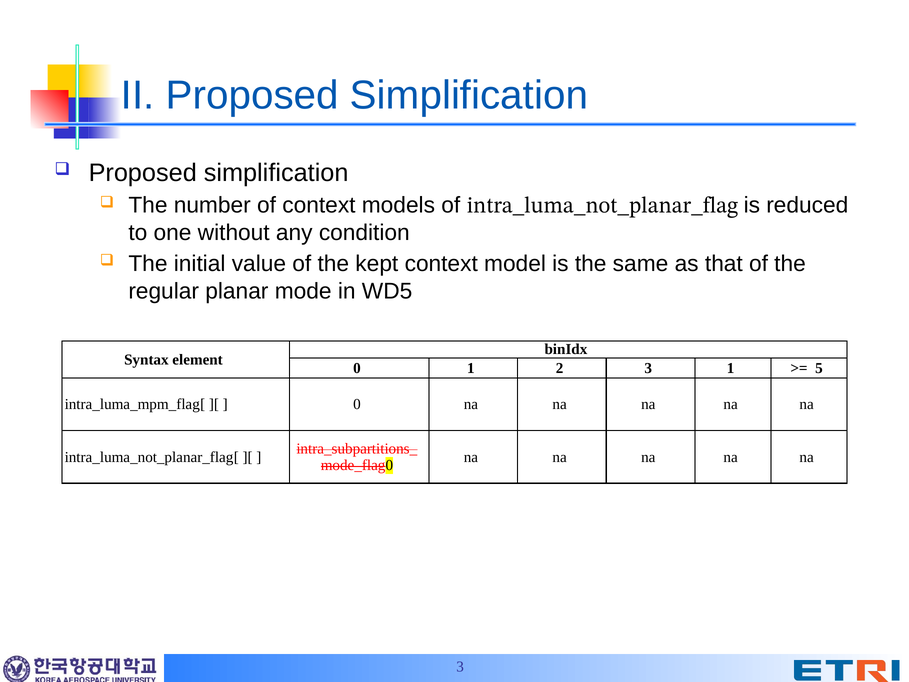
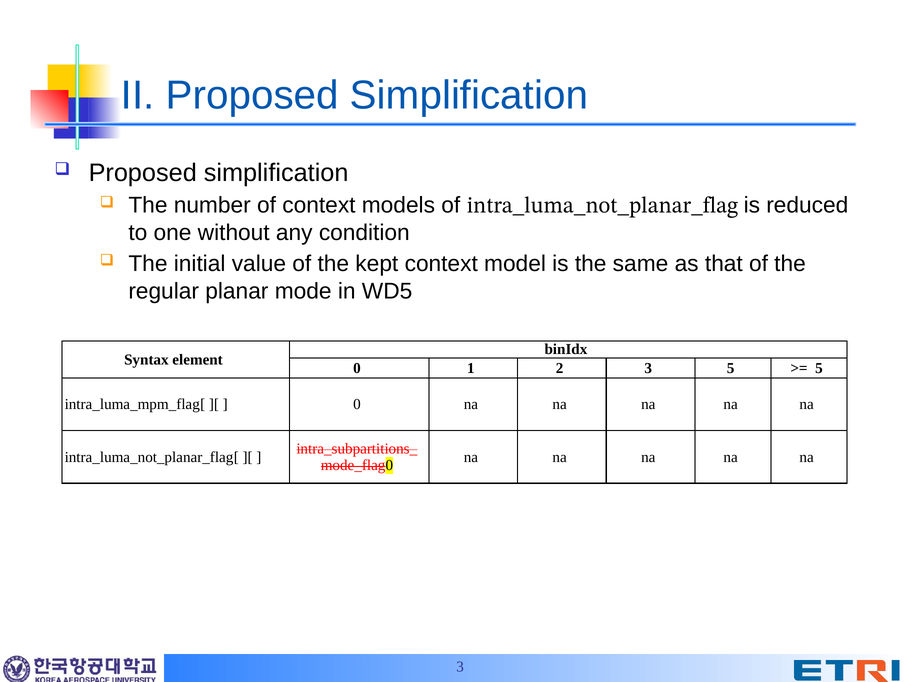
3 1: 1 -> 5
